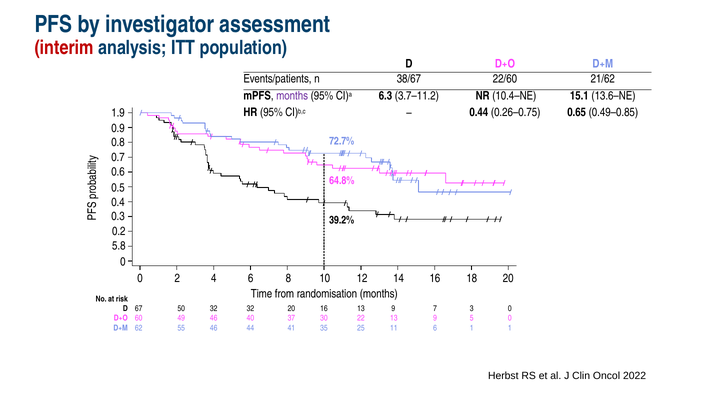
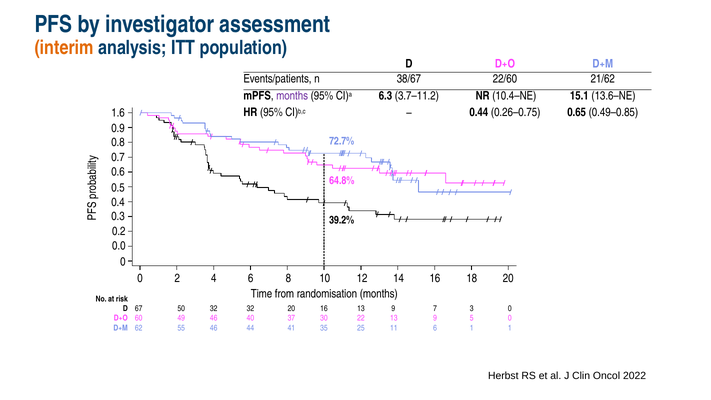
interim colour: red -> orange
1.9: 1.9 -> 1.6
5.8: 5.8 -> 0.0
